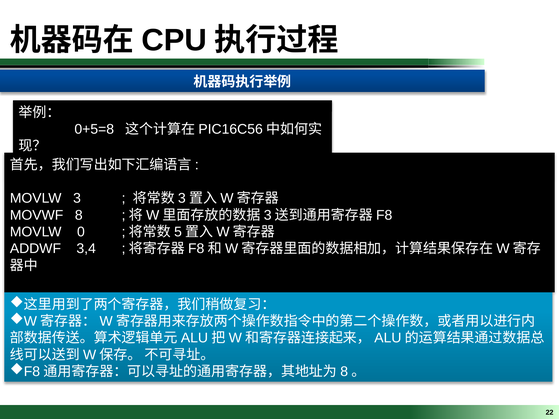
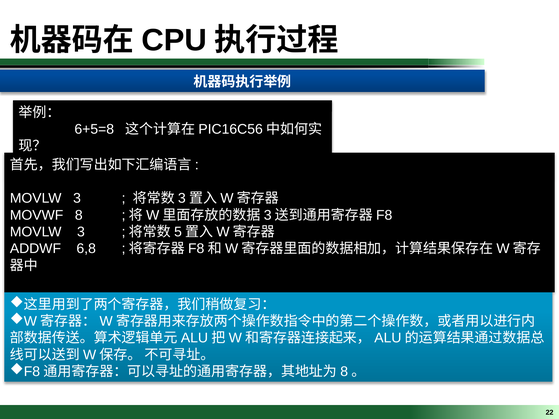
0+5=8: 0+5=8 -> 6+5=8
0 at (81, 232): 0 -> 3
3,4: 3,4 -> 6,8
